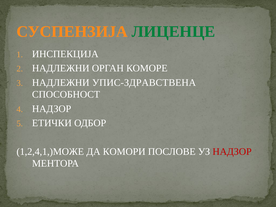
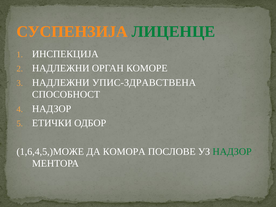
1,2,4,1,)МОЖЕ: 1,2,4,1,)МОЖЕ -> 1,6,4,5,)МОЖЕ
КОМОРИ: КОМОРИ -> КОМОРА
НАДЗОР at (232, 152) colour: red -> green
